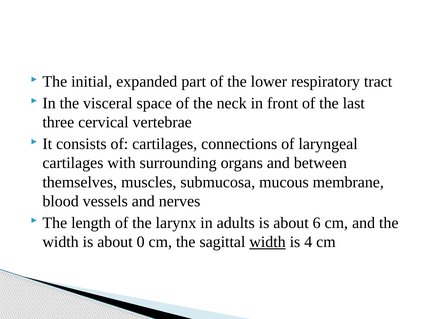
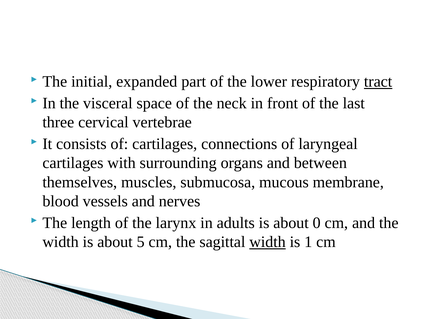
tract underline: none -> present
6: 6 -> 0
0: 0 -> 5
4: 4 -> 1
